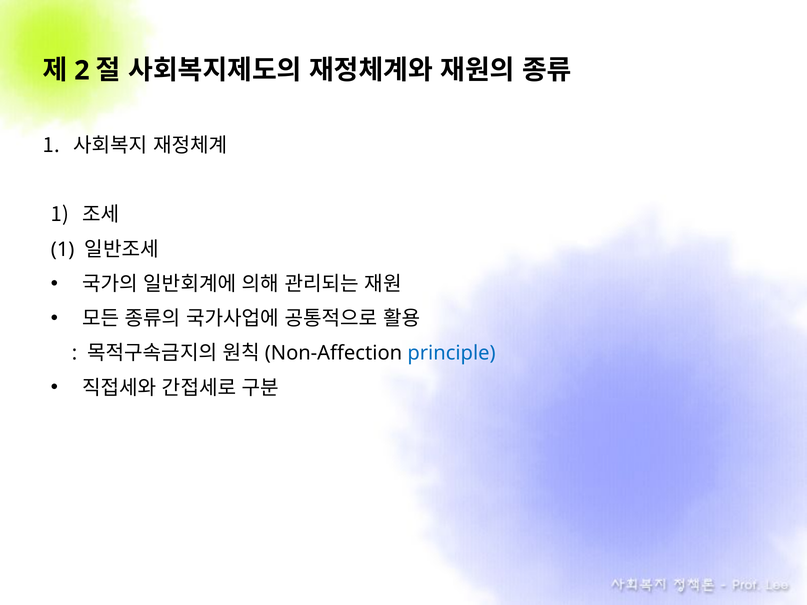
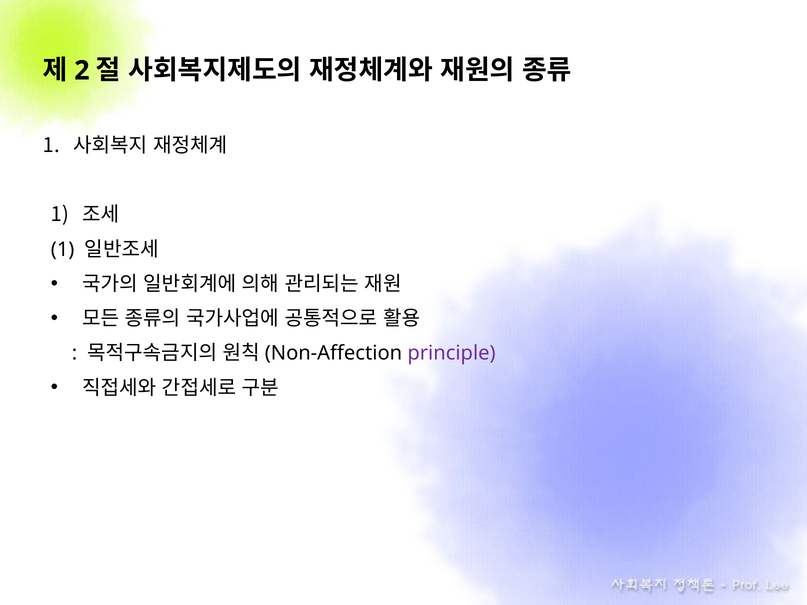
principle colour: blue -> purple
